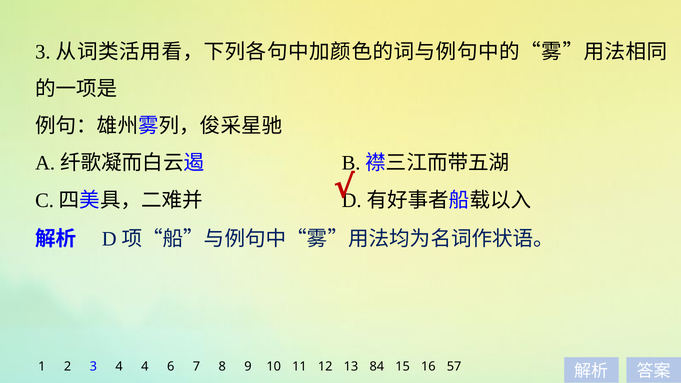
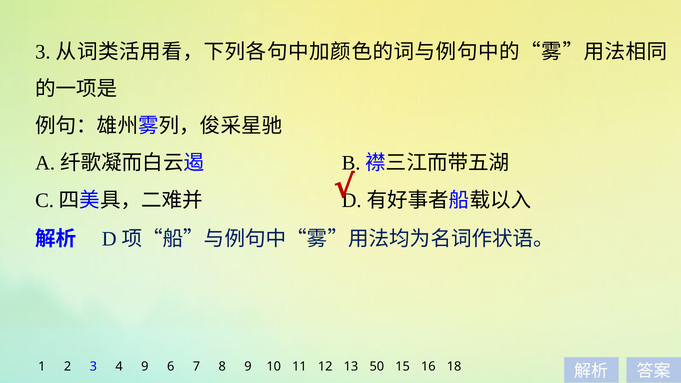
4 4: 4 -> 9
84: 84 -> 50
57: 57 -> 18
